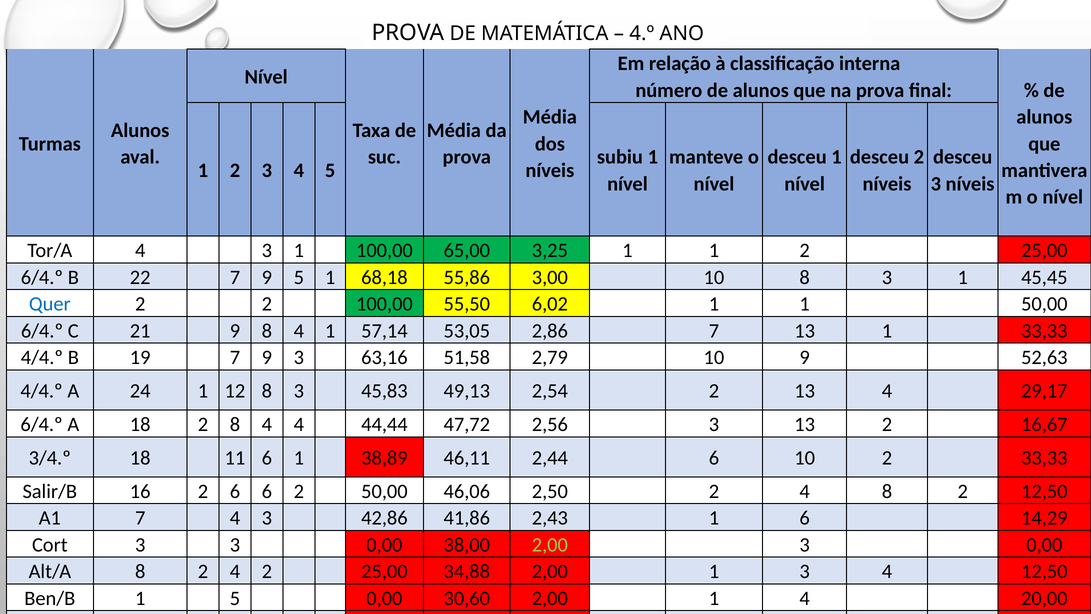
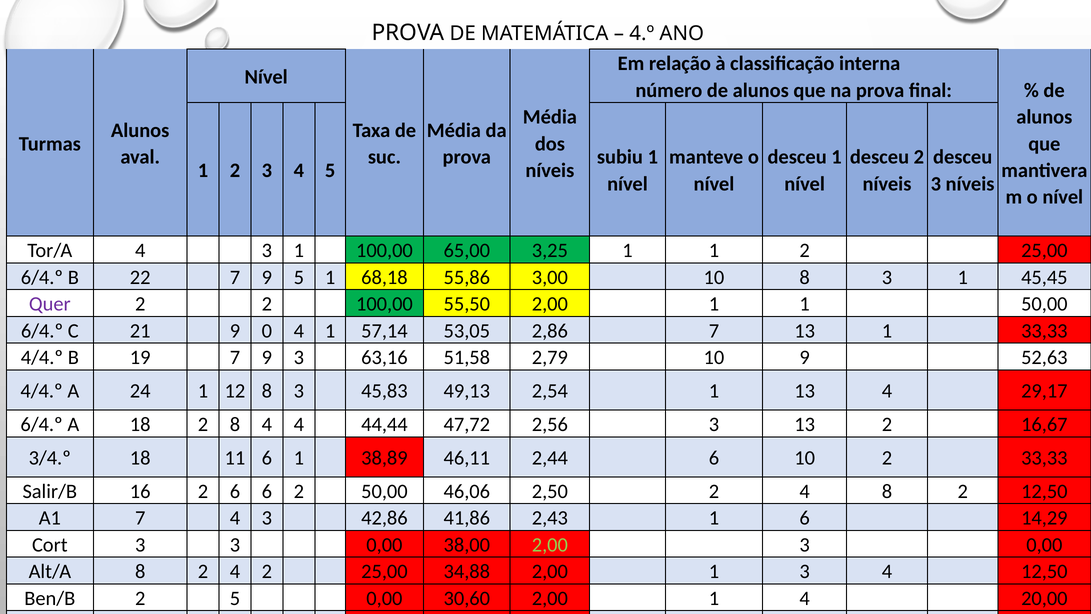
Quer colour: blue -> purple
55,50 6,02: 6,02 -> 2,00
9 8: 8 -> 0
2,54 2: 2 -> 1
Ben/B 1: 1 -> 2
